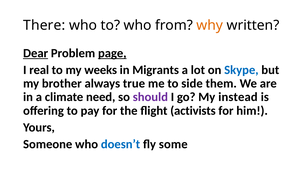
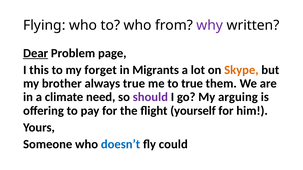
There: There -> Flying
why colour: orange -> purple
page underline: present -> none
real: real -> this
weeks: weeks -> forget
Skype colour: blue -> orange
to side: side -> true
instead: instead -> arguing
activists: activists -> yourself
some: some -> could
